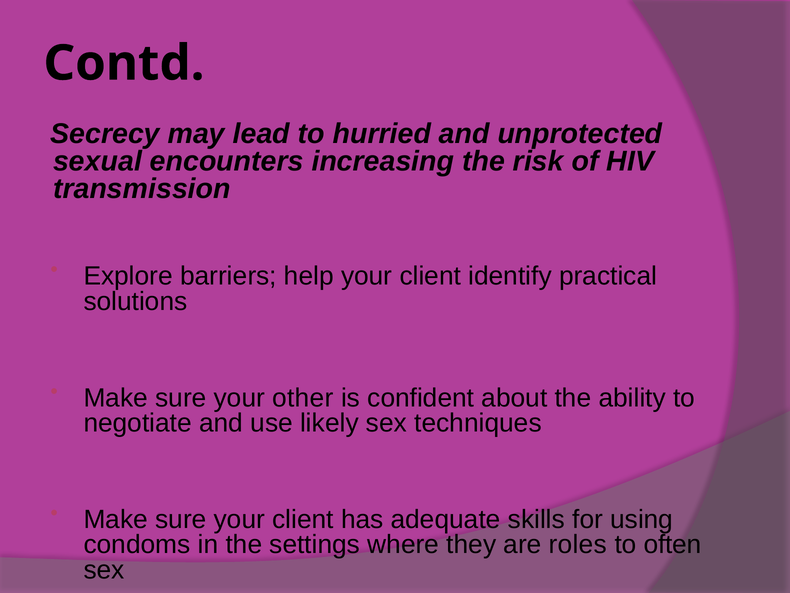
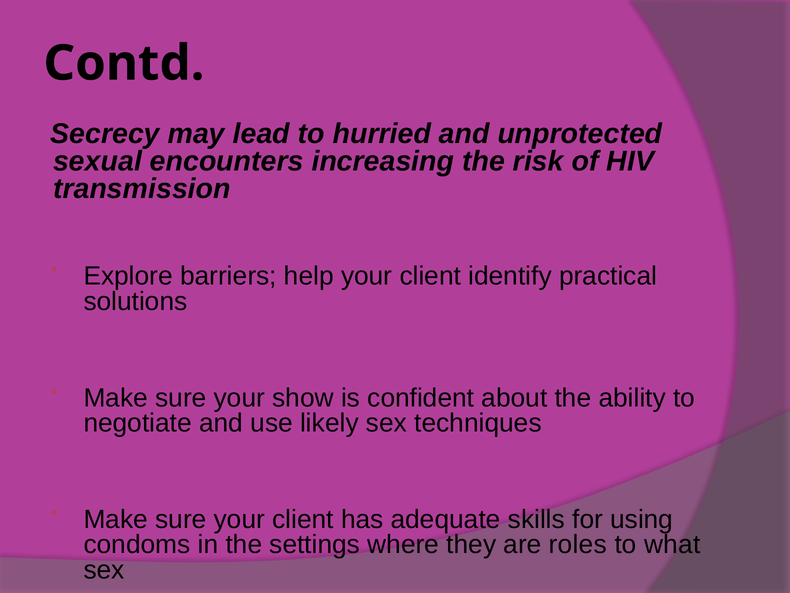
other: other -> show
often: often -> what
